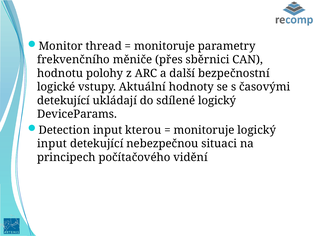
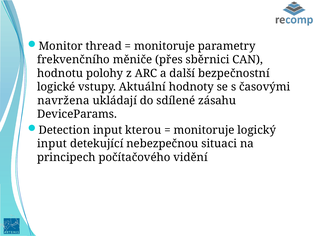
detekující at (63, 101): detekující -> navržena
sdílené logický: logický -> zásahu
